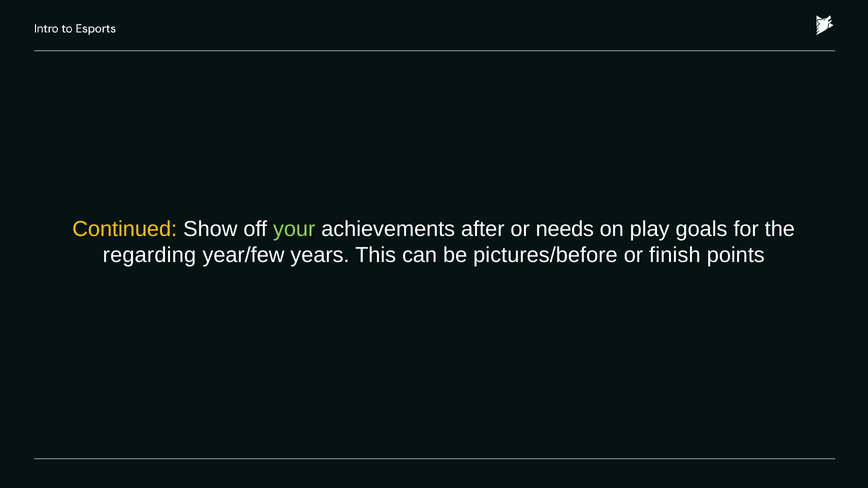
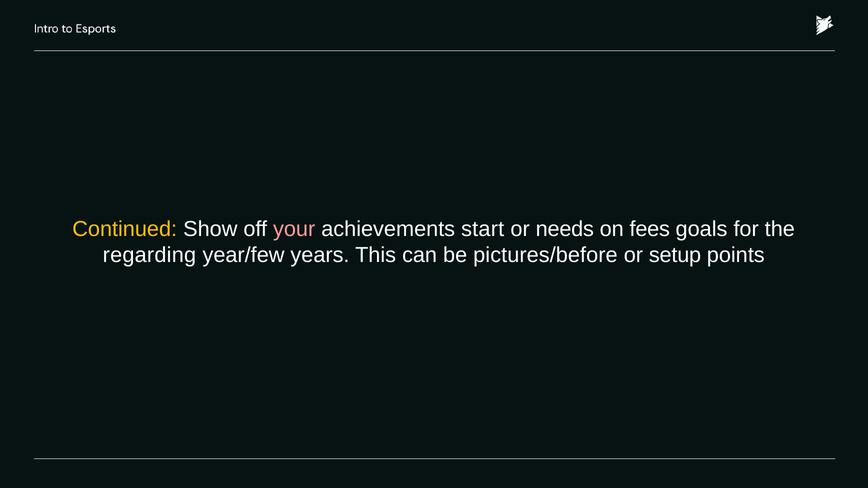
your colour: light green -> pink
after: after -> start
play: play -> fees
finish: finish -> setup
